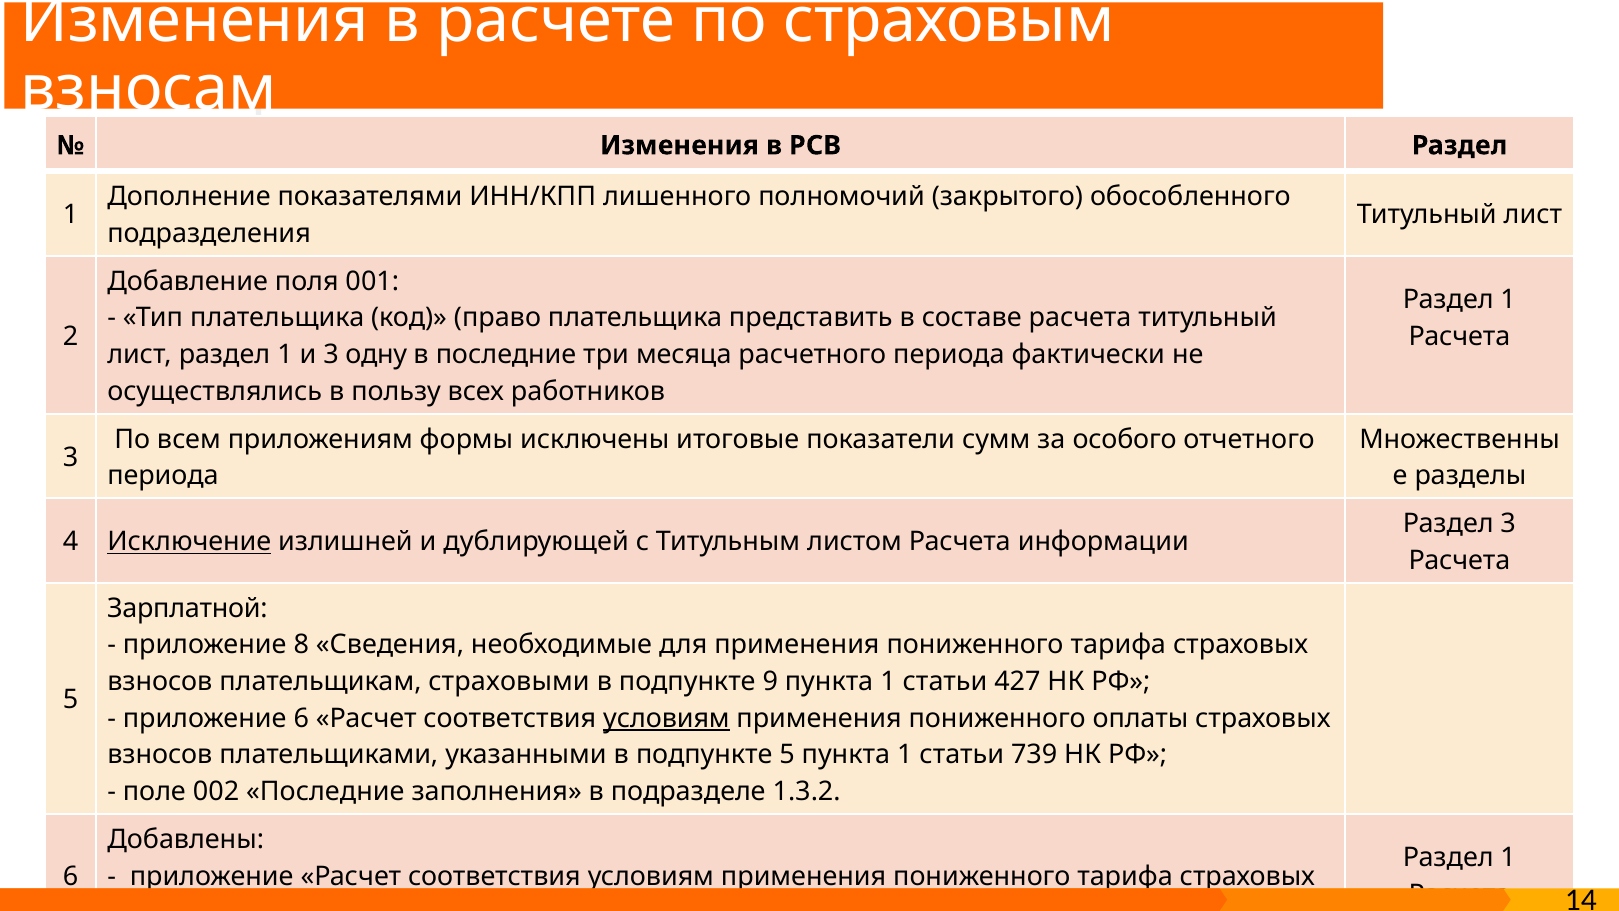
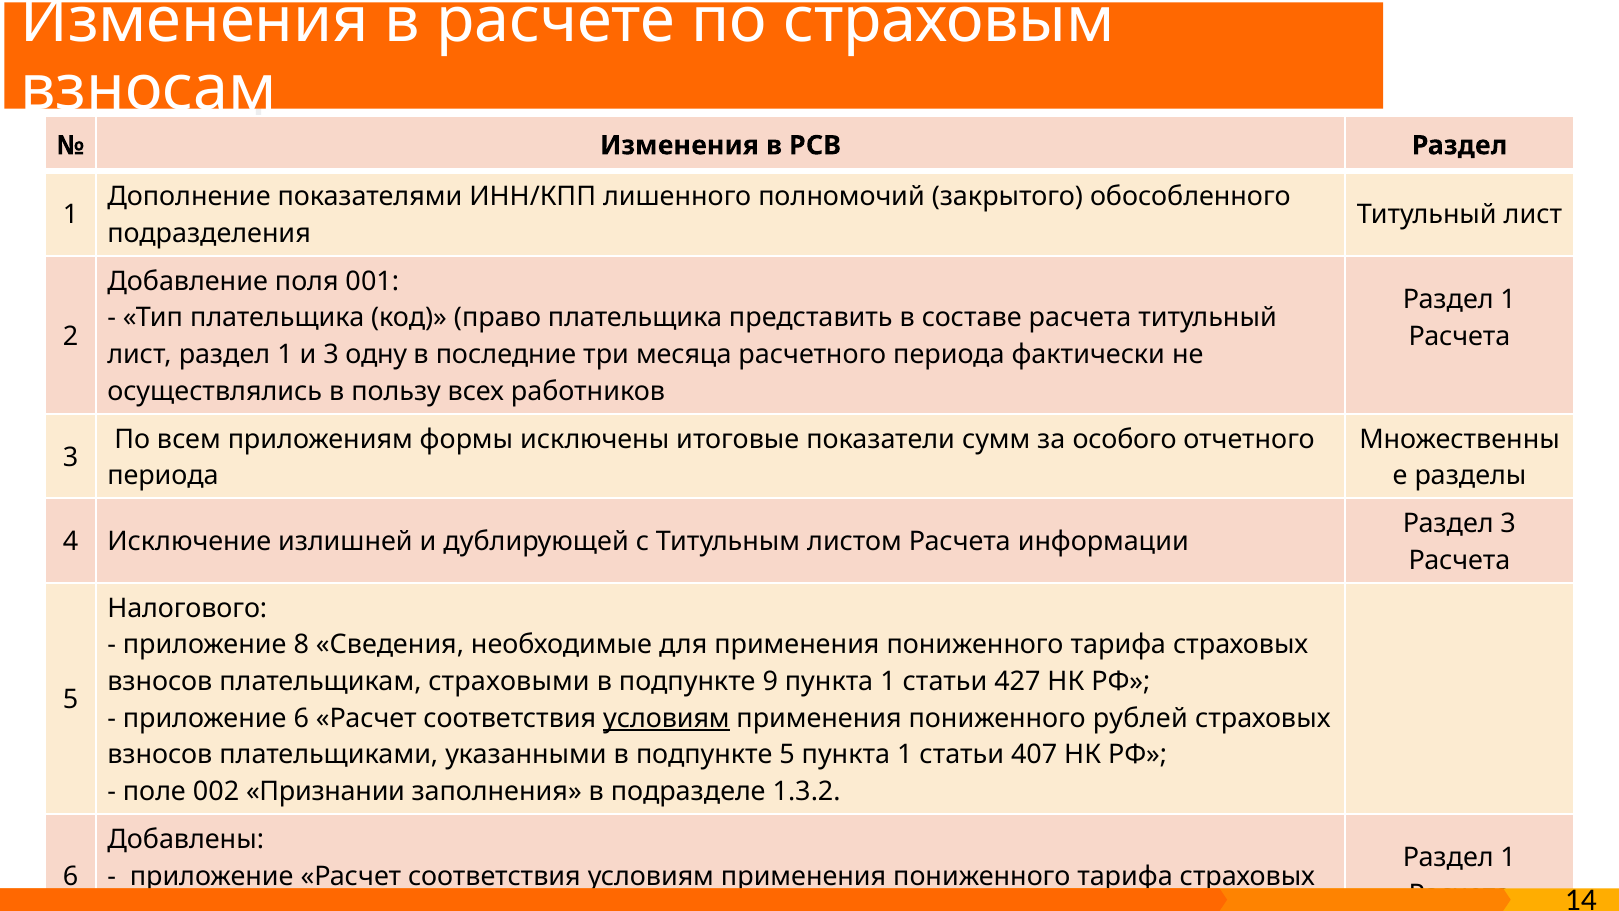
Исключение underline: present -> none
Зарплатной: Зарплатной -> Налогового
оплаты: оплаты -> рублей
739: 739 -> 407
002 Последние: Последние -> Признании
